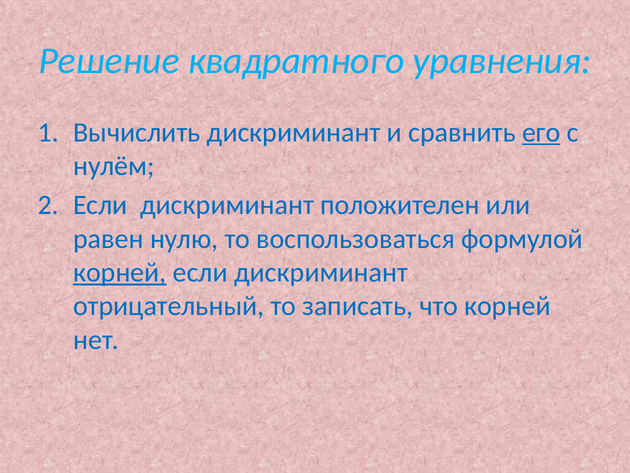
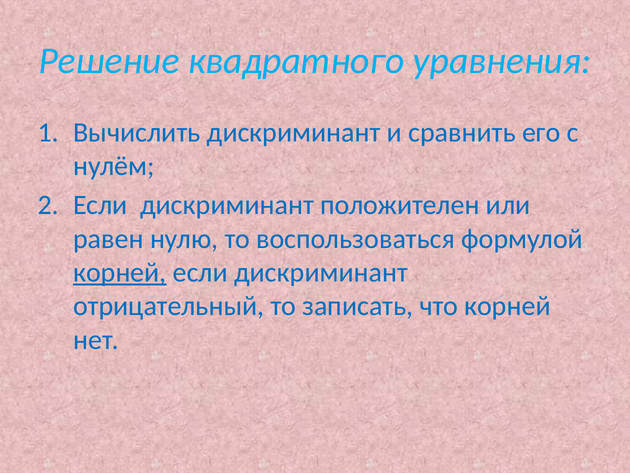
его underline: present -> none
